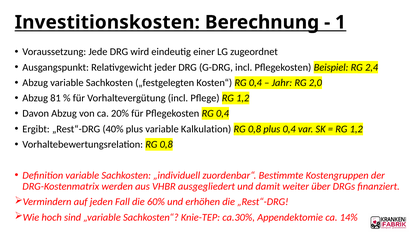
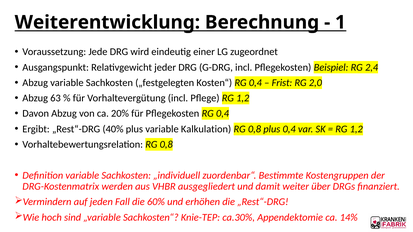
Investitionskosten: Investitionskosten -> Weiterentwicklung
Jahr: Jahr -> Frist
81: 81 -> 63
